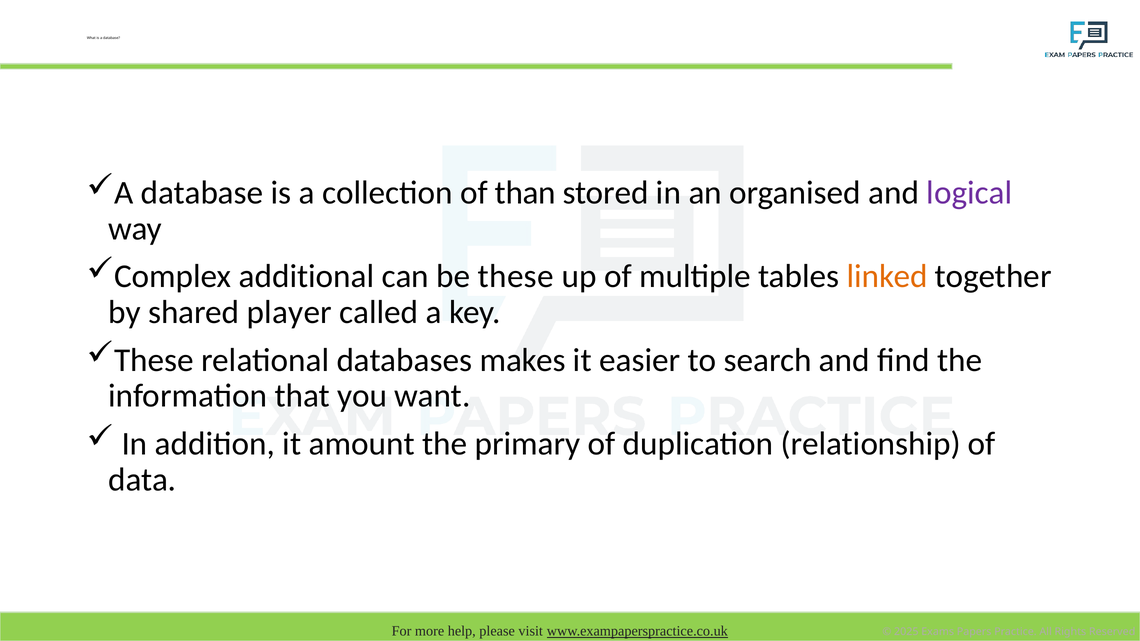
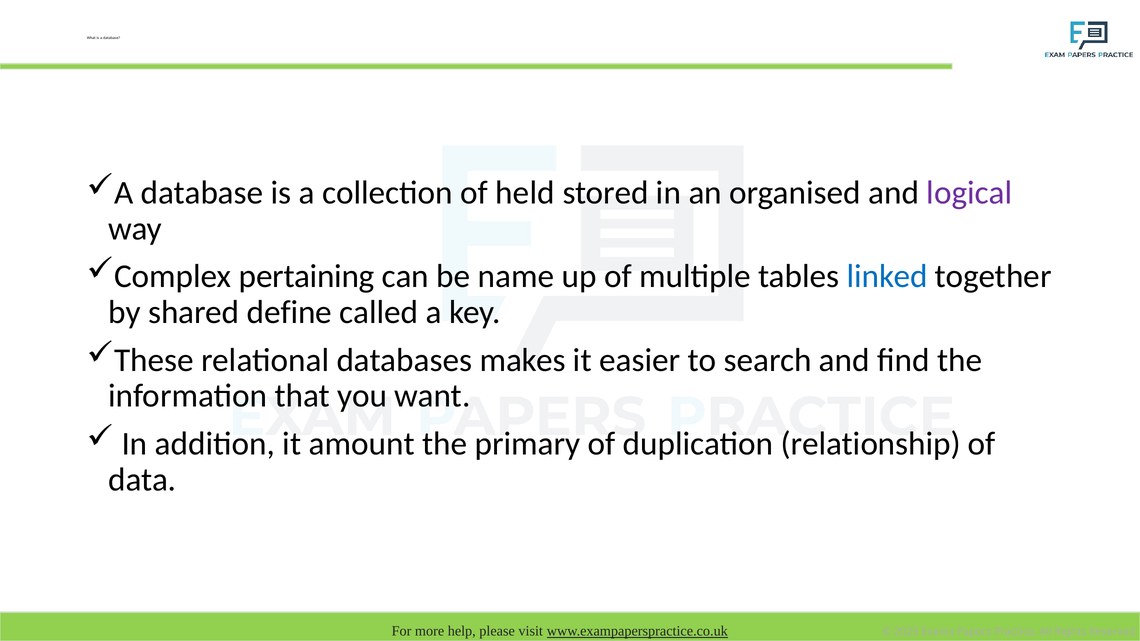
than: than -> held
additional: additional -> pertaining
be these: these -> name
linked colour: orange -> blue
player: player -> define
